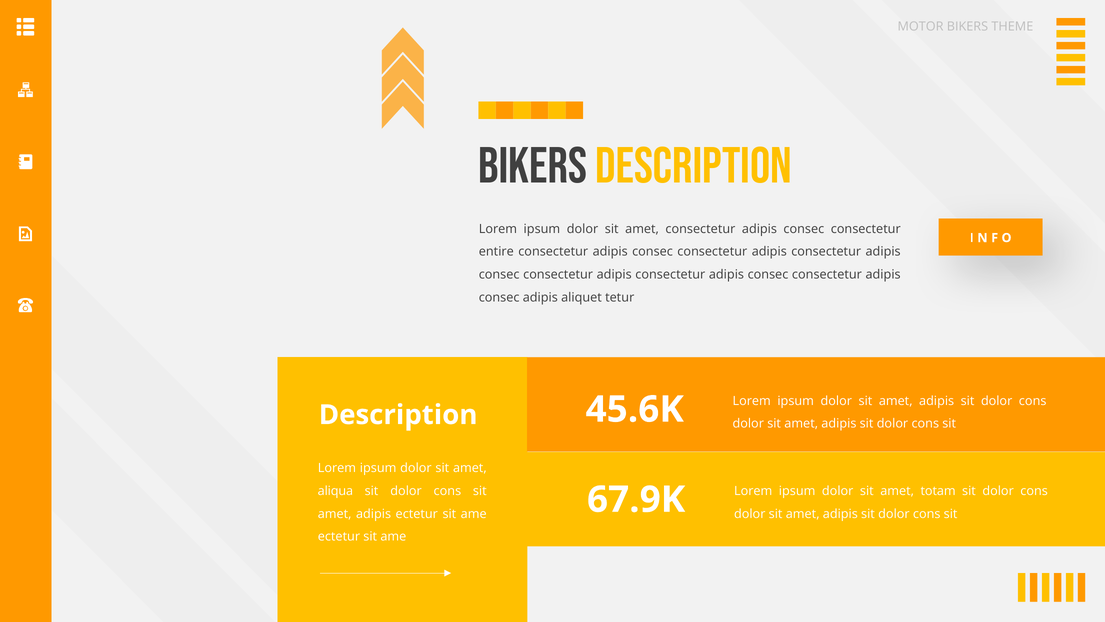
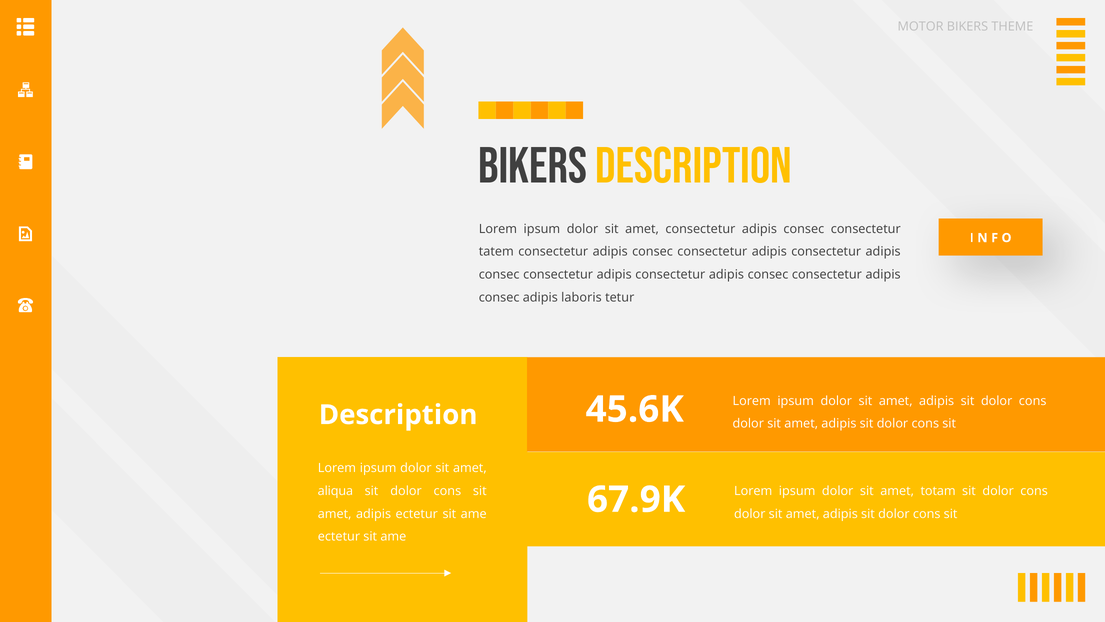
entire: entire -> tatem
aliquet: aliquet -> laboris
